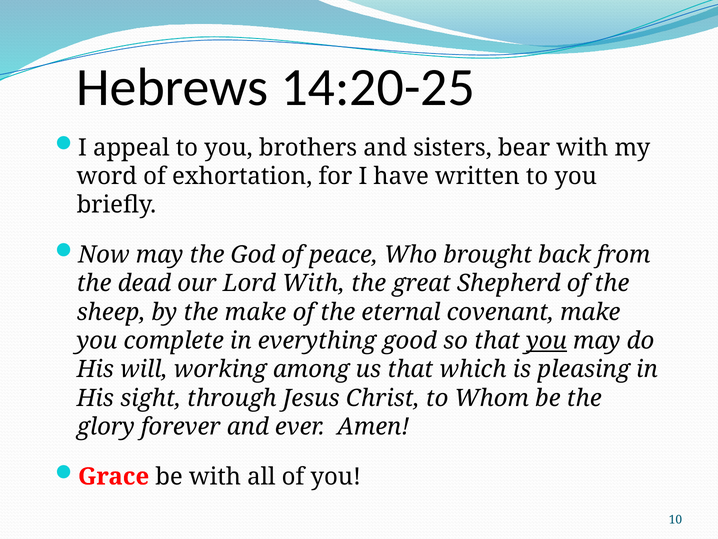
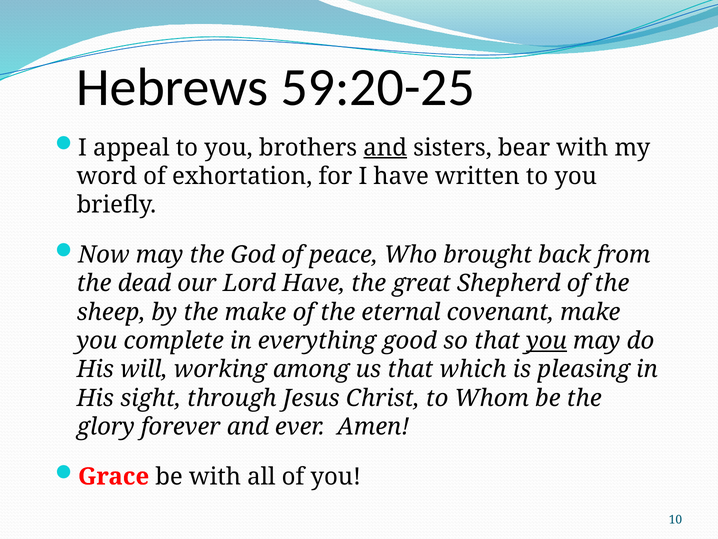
14:20-25: 14:20-25 -> 59:20-25
and at (385, 147) underline: none -> present
Lord With: With -> Have
